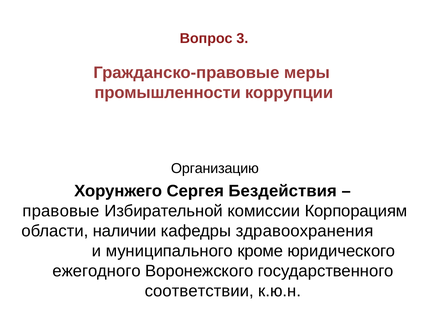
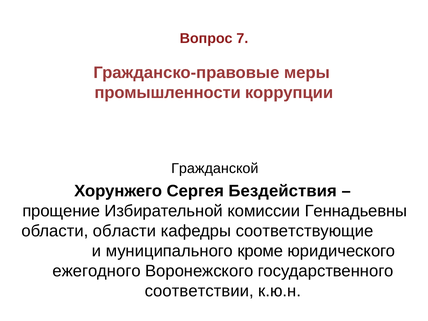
3: 3 -> 7
Организацию: Организацию -> Гражданской
правовые: правовые -> прощение
Корпорациям: Корпорациям -> Геннадьевны
области наличии: наличии -> области
здравоохранения: здравоохранения -> соответствующие
